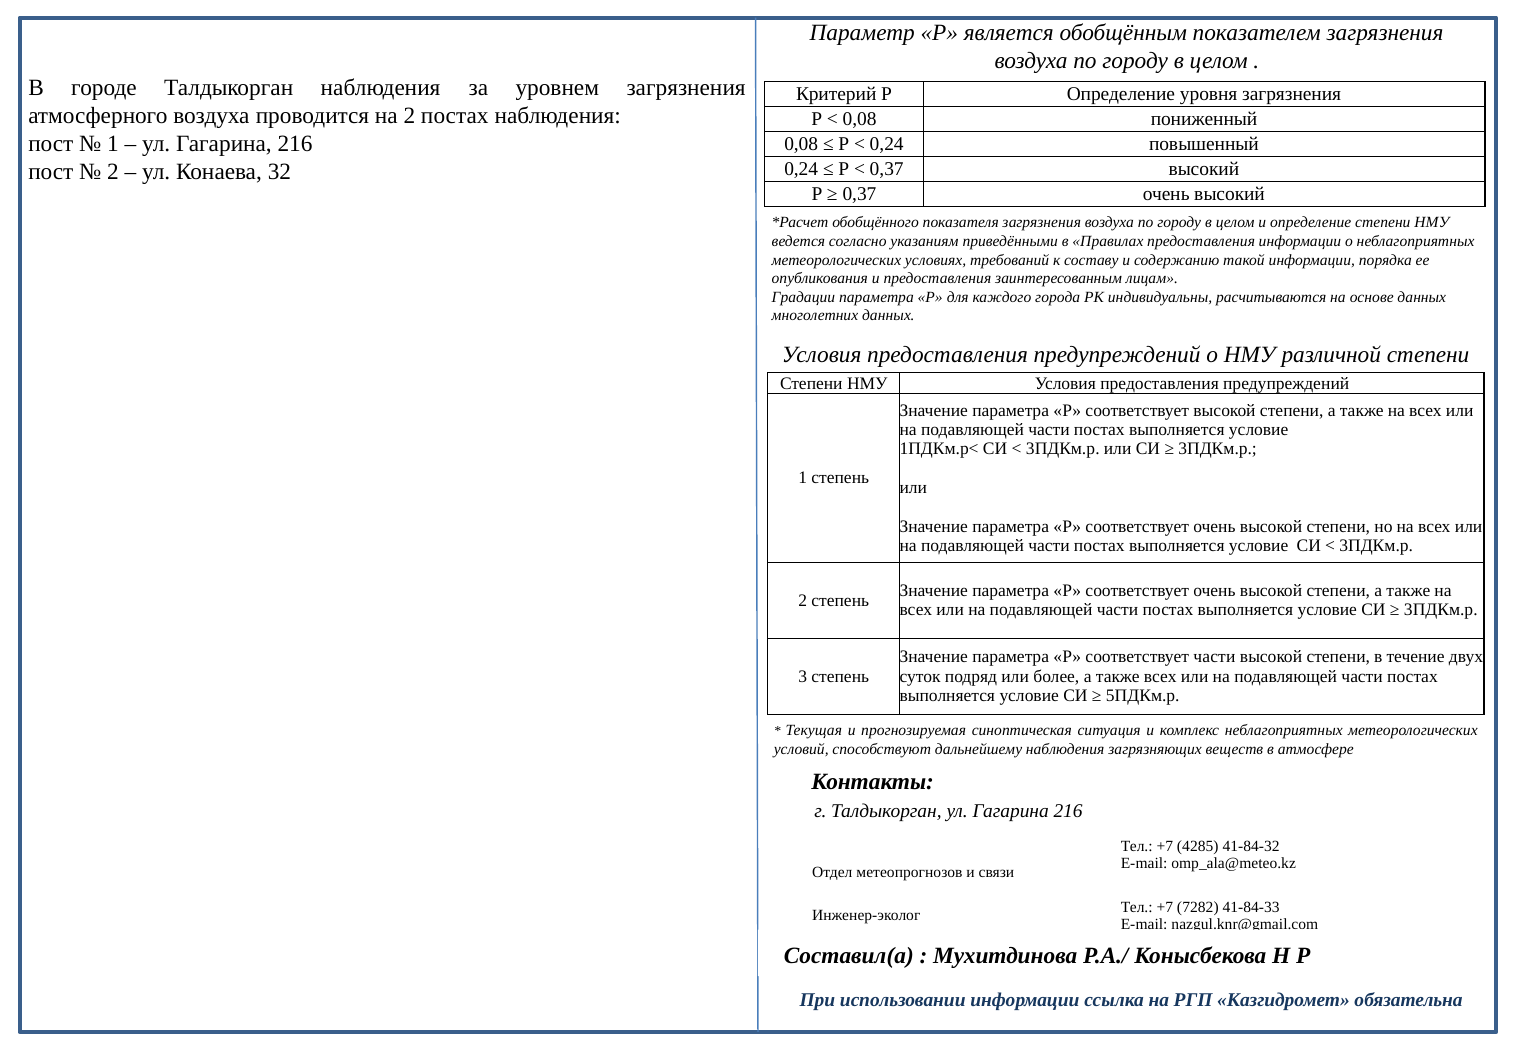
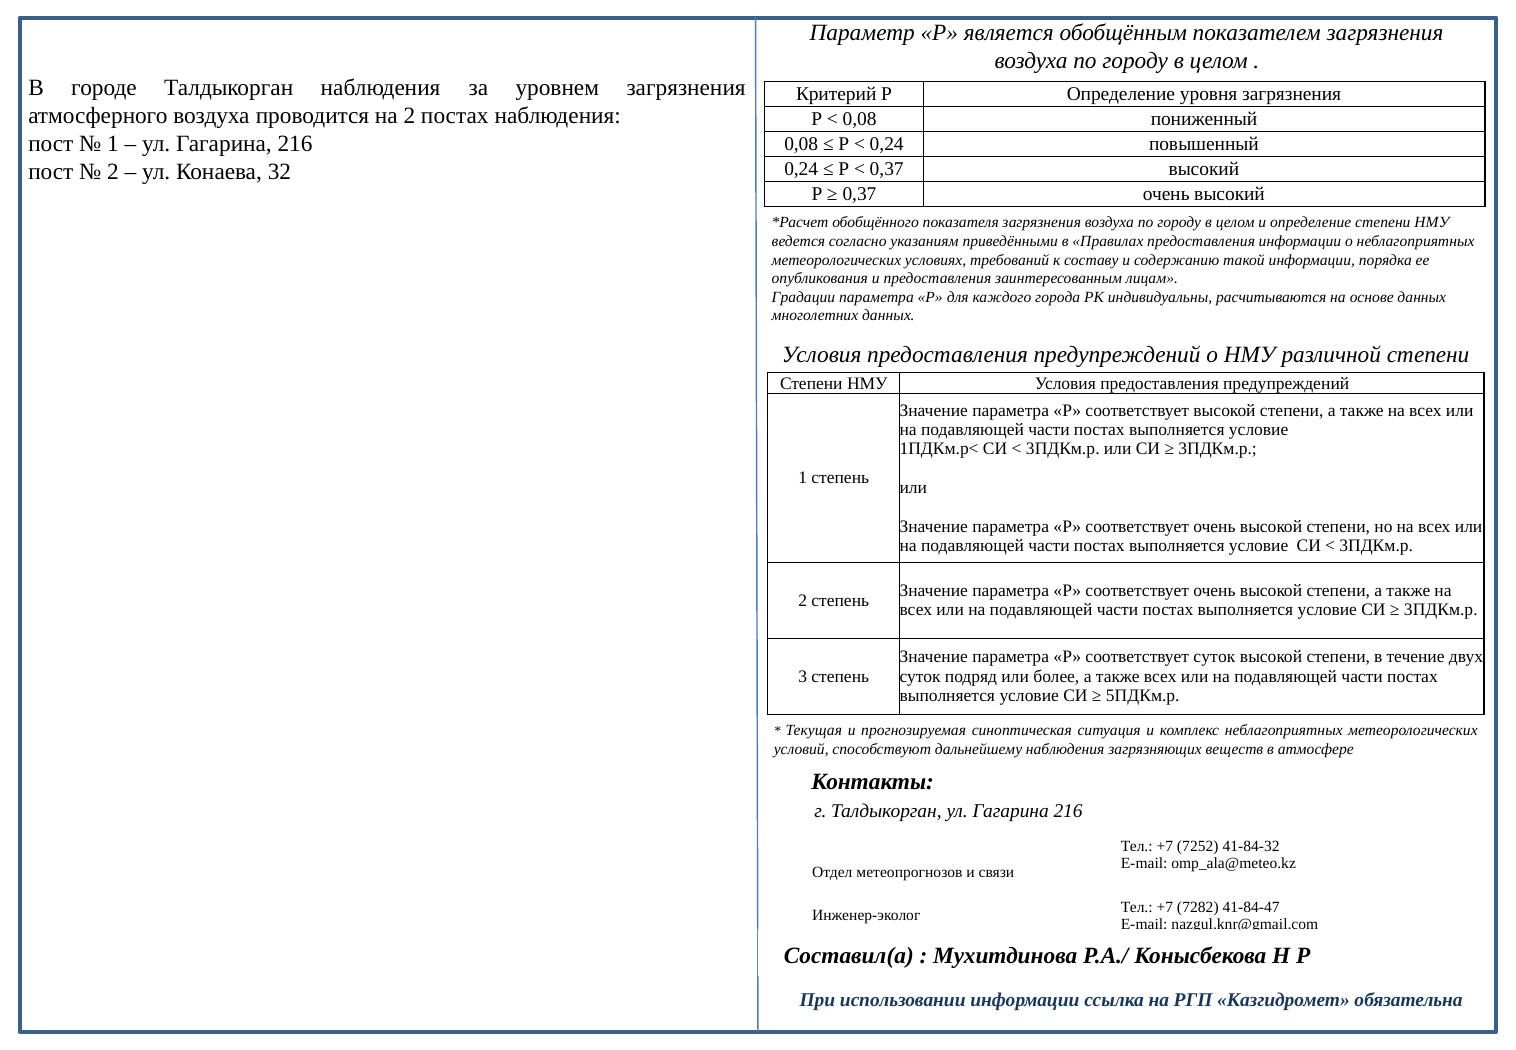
соответствует части: части -> суток
4285: 4285 -> 7252
41-84-33: 41-84-33 -> 41-84-47
